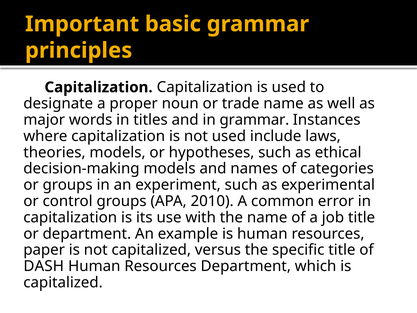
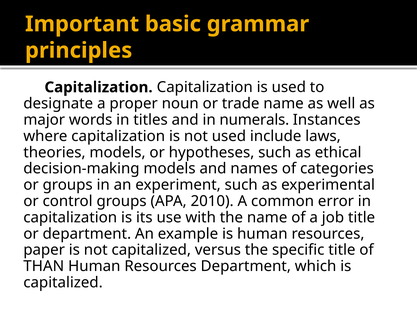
in grammar: grammar -> numerals
DASH: DASH -> THAN
